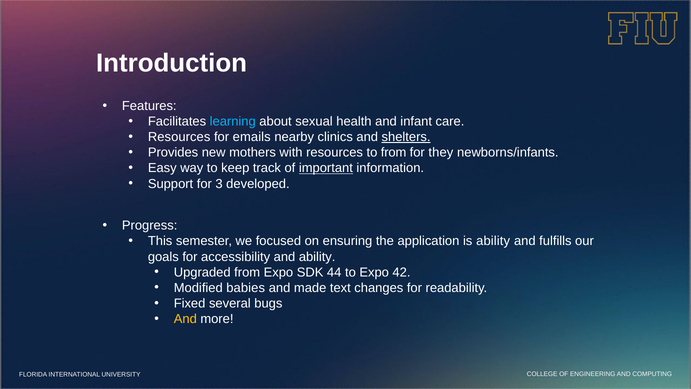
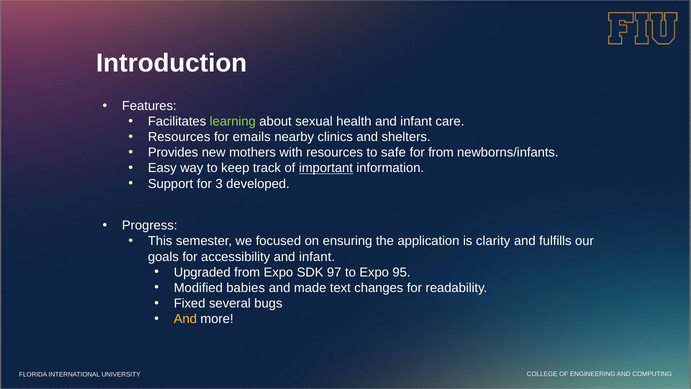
learning colour: light blue -> light green
shelters underline: present -> none
to from: from -> safe
for they: they -> from
is ability: ability -> clarity
accessibility and ability: ability -> infant
44: 44 -> 97
42: 42 -> 95
